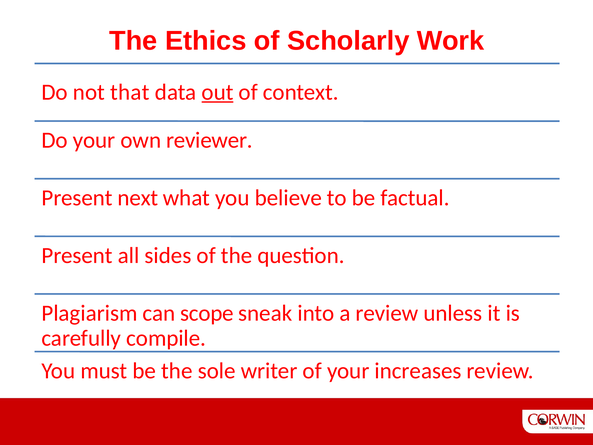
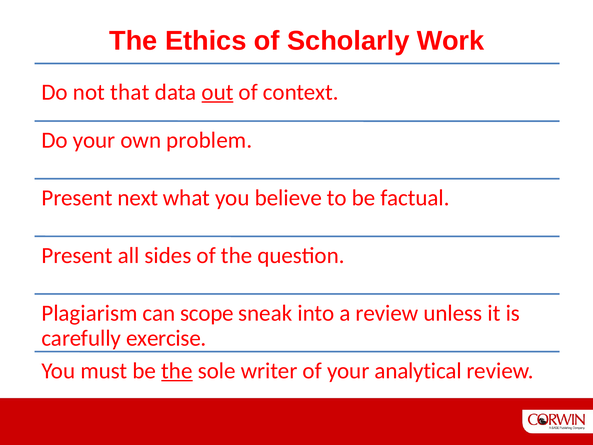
reviewer: reviewer -> problem
compile: compile -> exercise
the at (177, 371) underline: none -> present
increases: increases -> analytical
